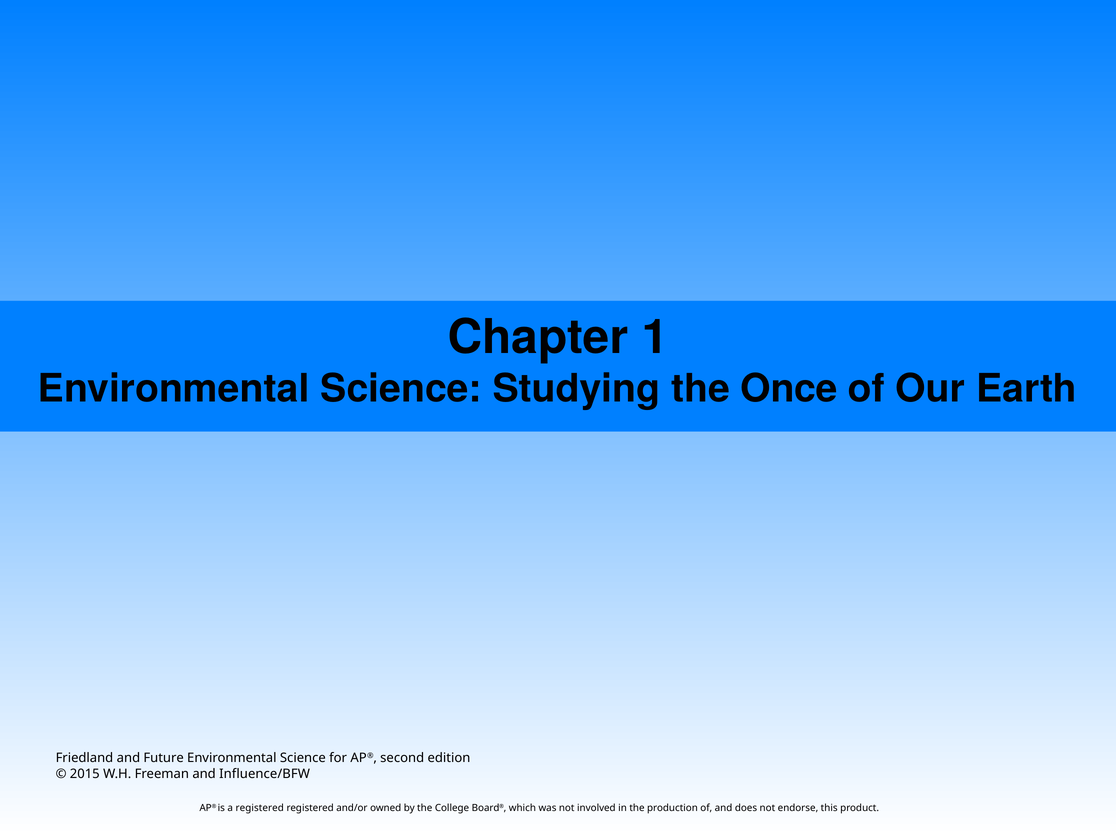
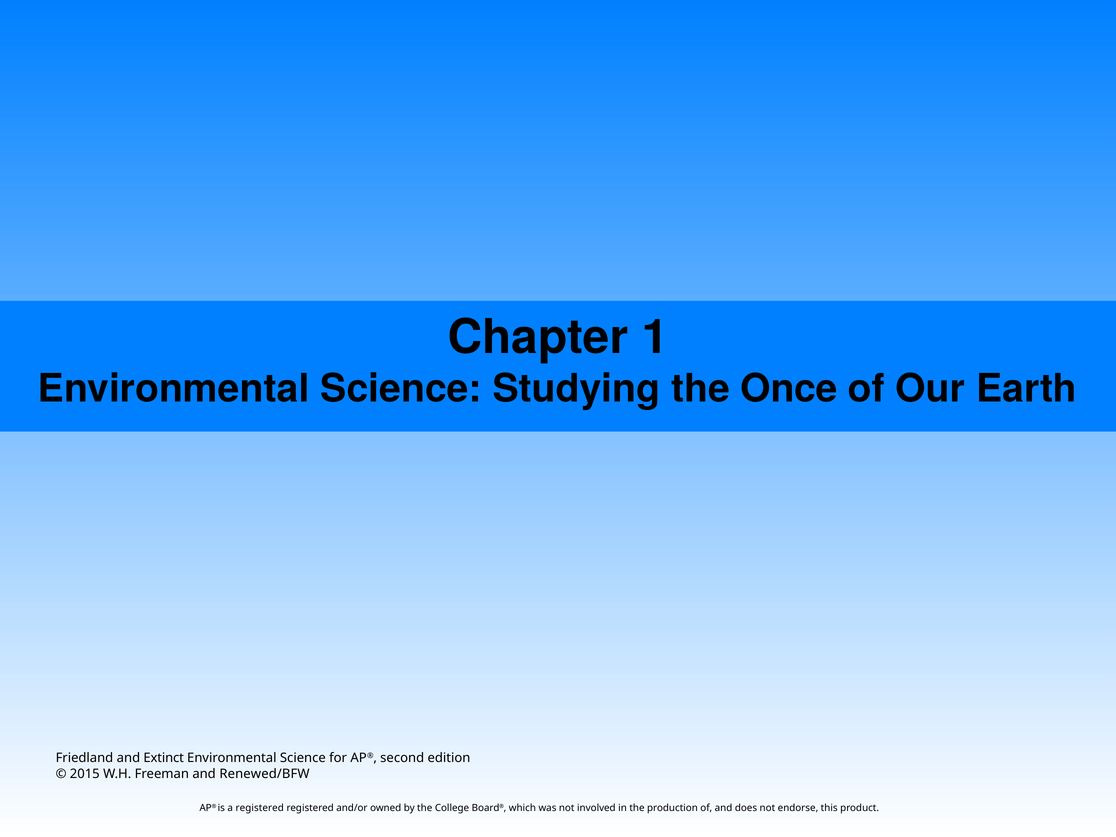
Future: Future -> Extinct
Influence/BFW: Influence/BFW -> Renewed/BFW
